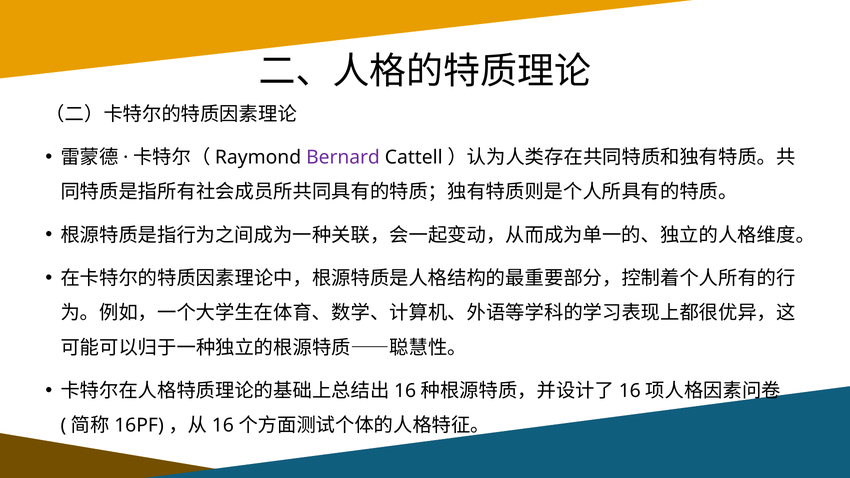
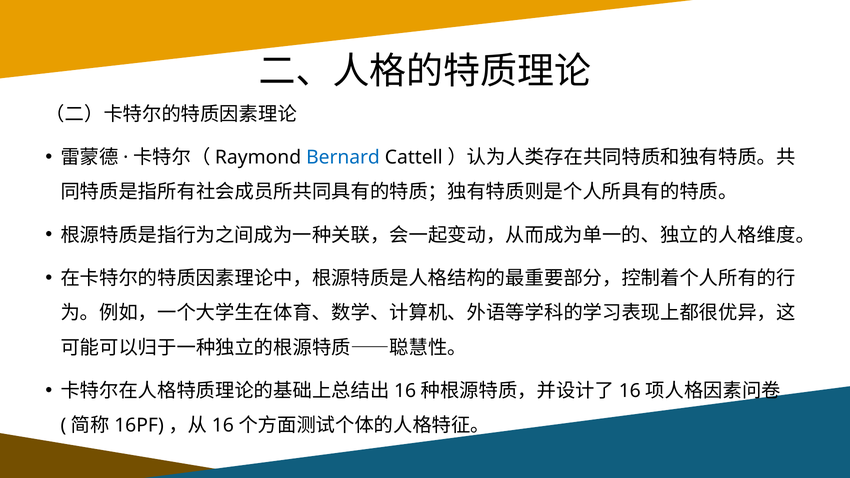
Bernard colour: purple -> blue
